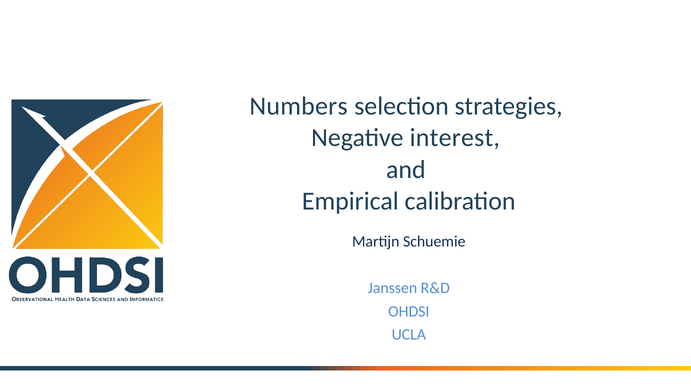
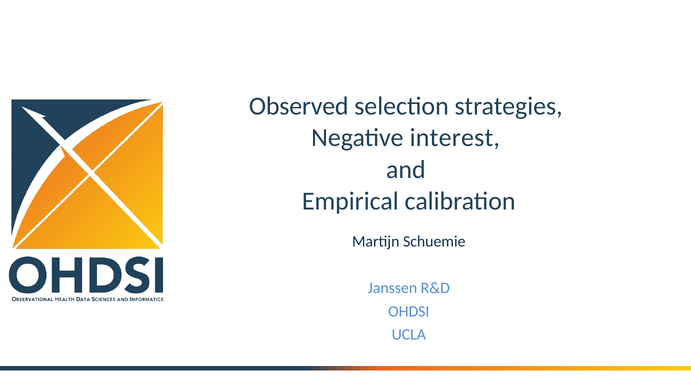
Numbers: Numbers -> Observed
